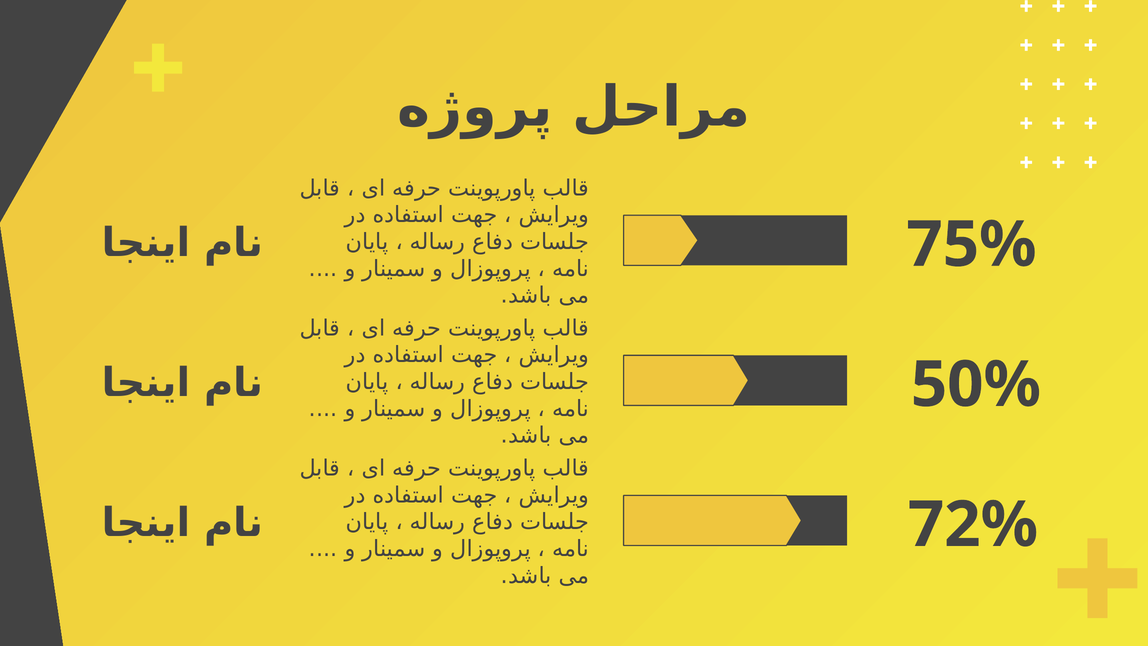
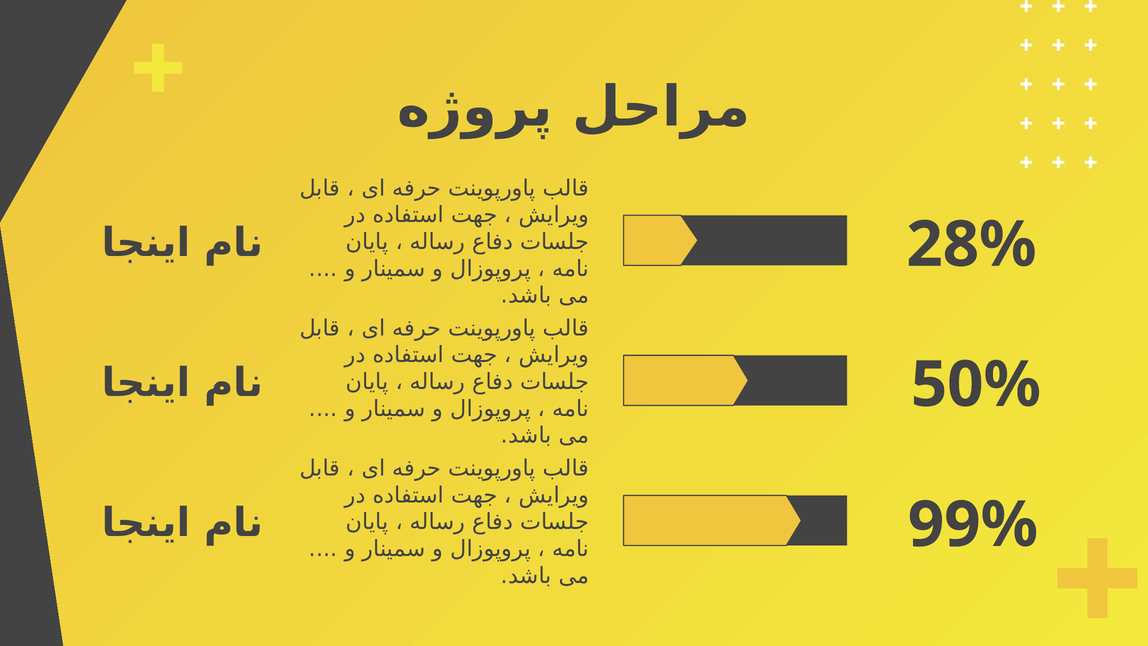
75%: 75% -> 28%
72%: 72% -> 99%
